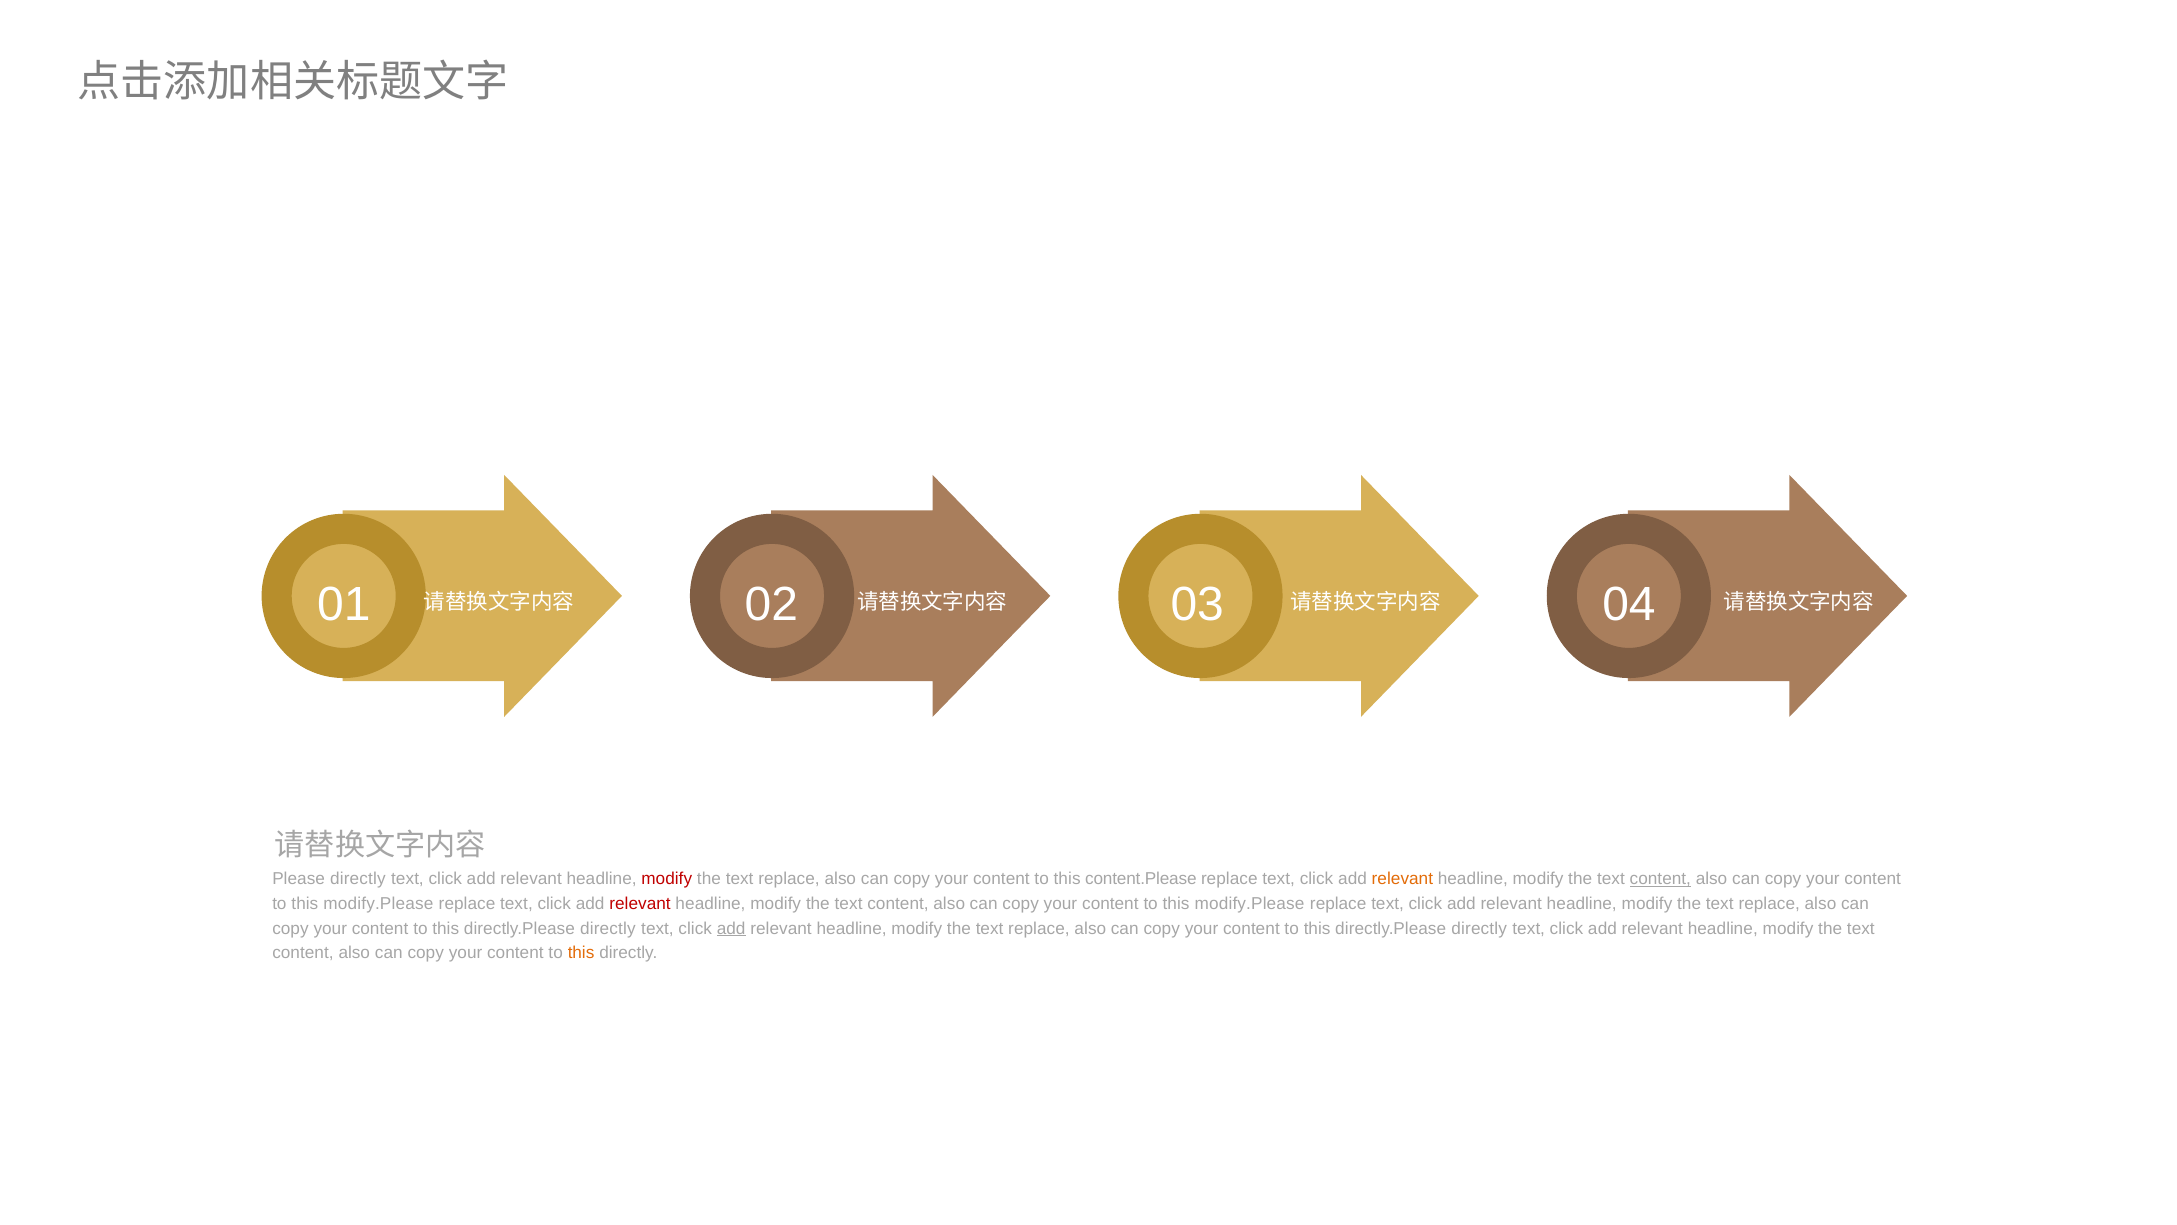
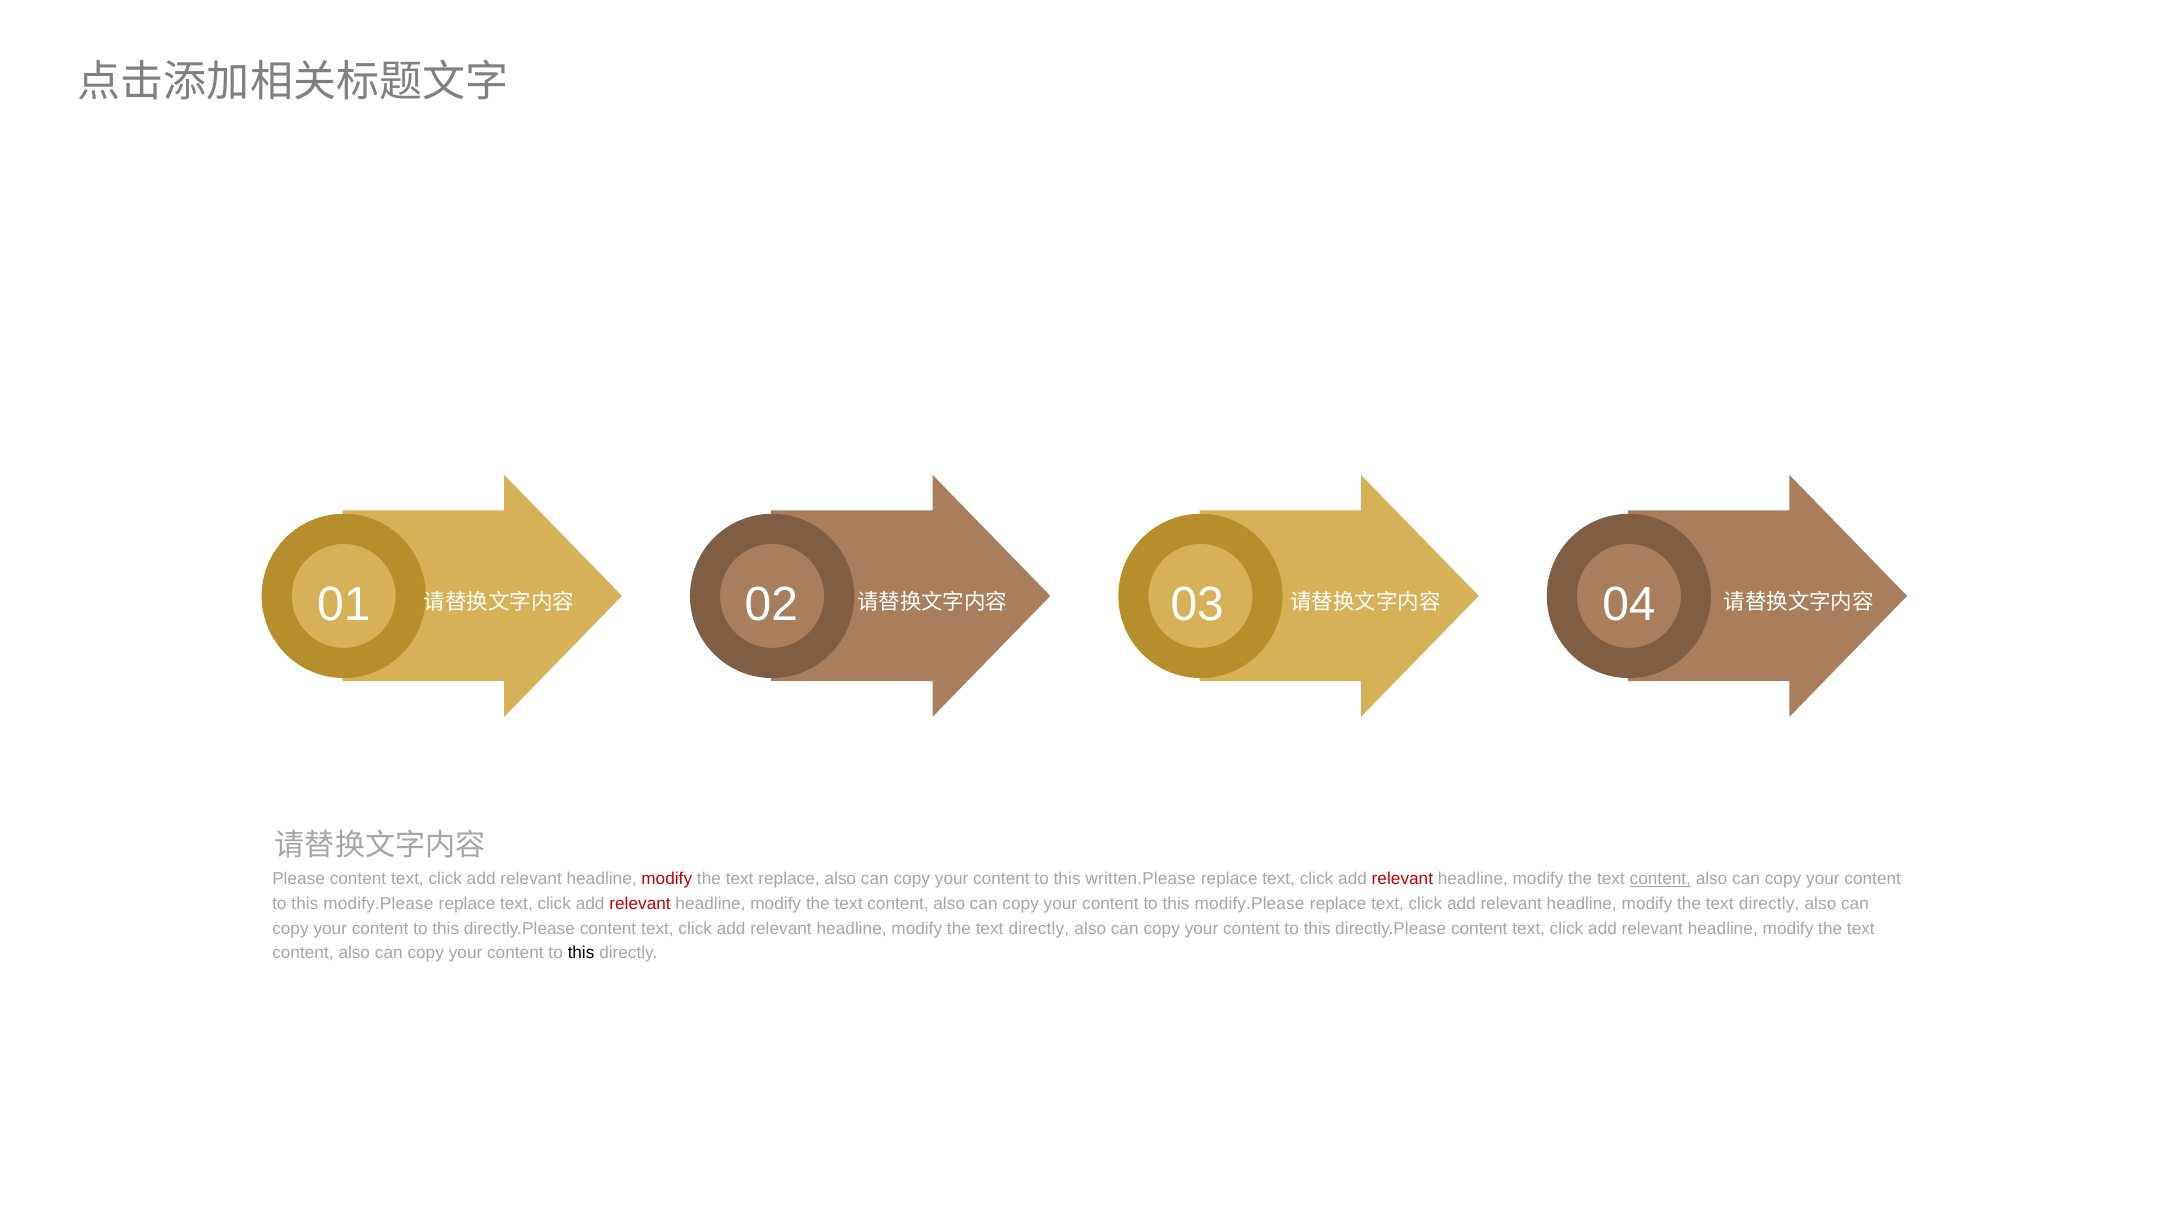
Please directly: directly -> content
content.Please: content.Please -> written.Please
relevant at (1402, 879) colour: orange -> red
replace at (1769, 903): replace -> directly
directly at (608, 928): directly -> content
add at (731, 928) underline: present -> none
replace at (1039, 928): replace -> directly
directly at (1479, 928): directly -> content
this at (581, 953) colour: orange -> black
